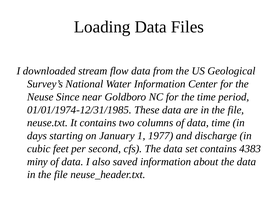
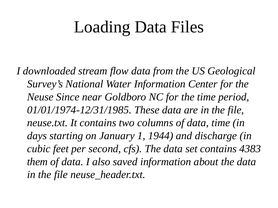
1977: 1977 -> 1944
miny: miny -> them
